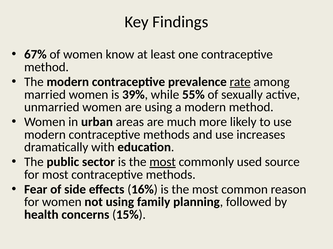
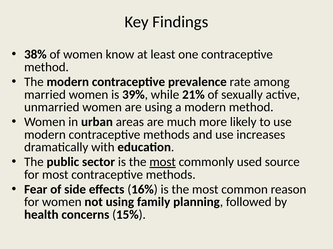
67%: 67% -> 38%
rate underline: present -> none
55%: 55% -> 21%
